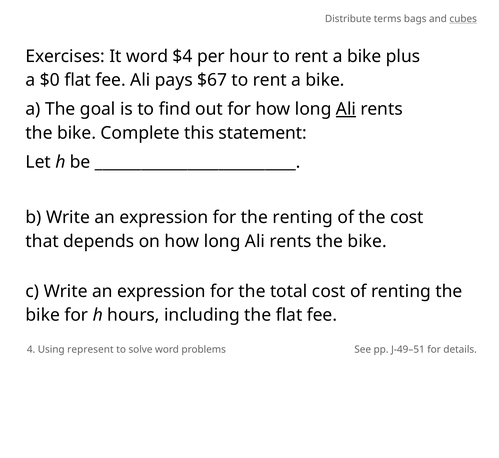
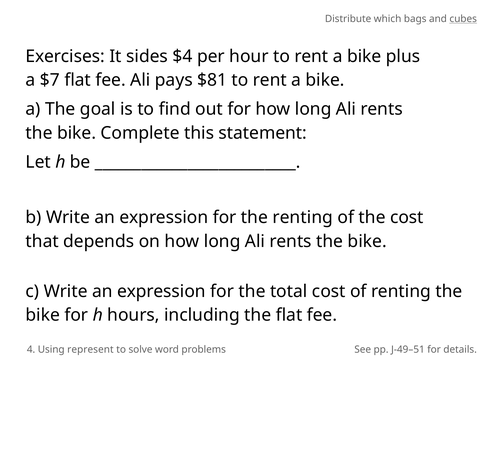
terms: terms -> which
It word: word -> sides
$0: $0 -> $7
$67: $67 -> $81
Ali at (346, 109) underline: present -> none
